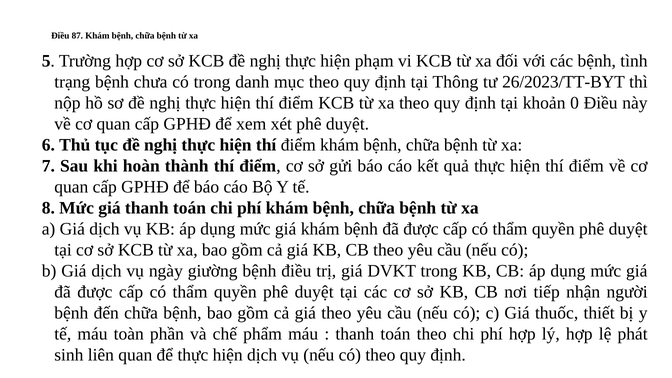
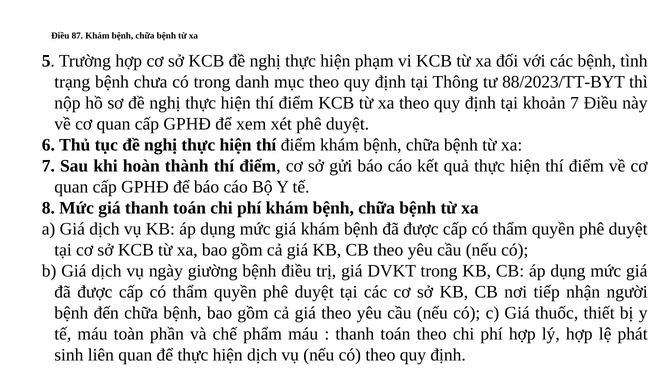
26/2023/TT-BYT: 26/2023/TT-BYT -> 88/2023/TT-BYT
khoản 0: 0 -> 7
